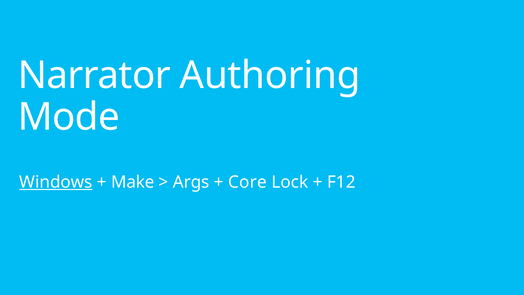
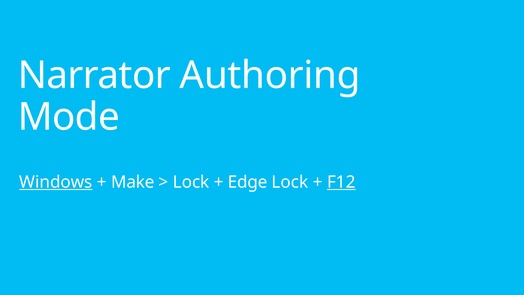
Args at (191, 182): Args -> Lock
Core: Core -> Edge
F12 underline: none -> present
